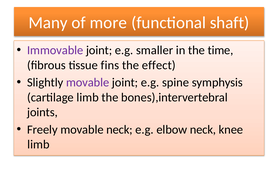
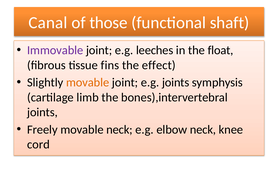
Many: Many -> Canal
more: more -> those
smaller: smaller -> leeches
time: time -> float
movable at (88, 82) colour: purple -> orange
e.g spine: spine -> joints
limb at (38, 144): limb -> cord
